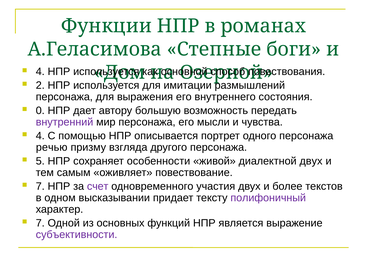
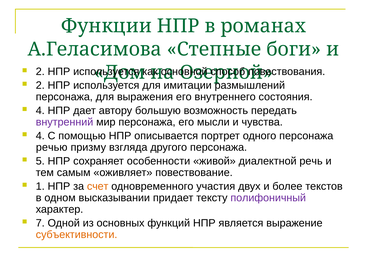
4 at (40, 72): 4 -> 2
0 at (40, 111): 0 -> 4
диалектной двух: двух -> речь
7 at (40, 186): 7 -> 1
счет colour: purple -> orange
субъективности colour: purple -> orange
